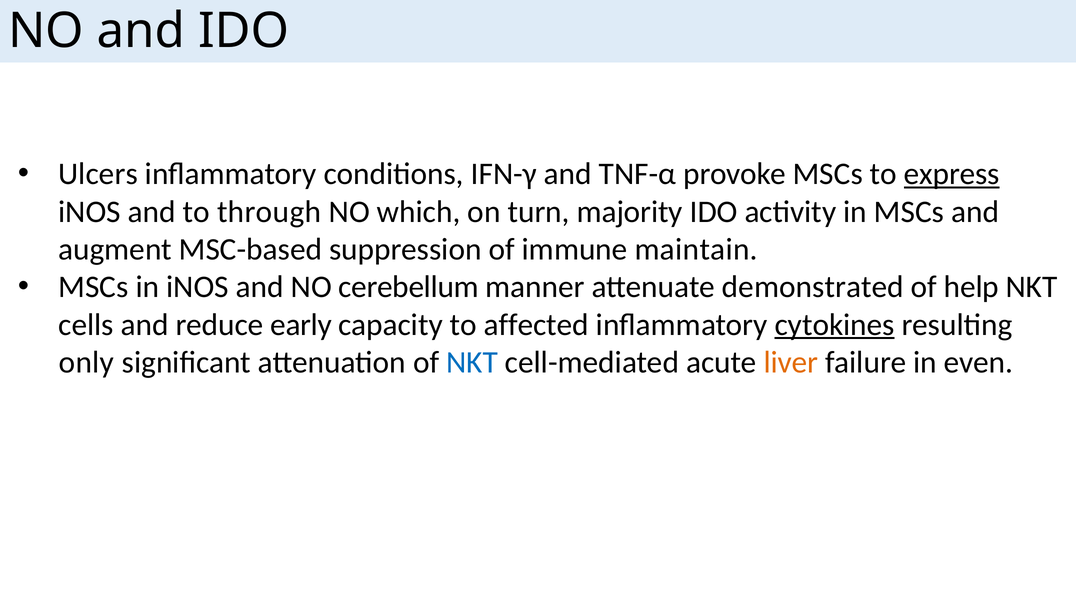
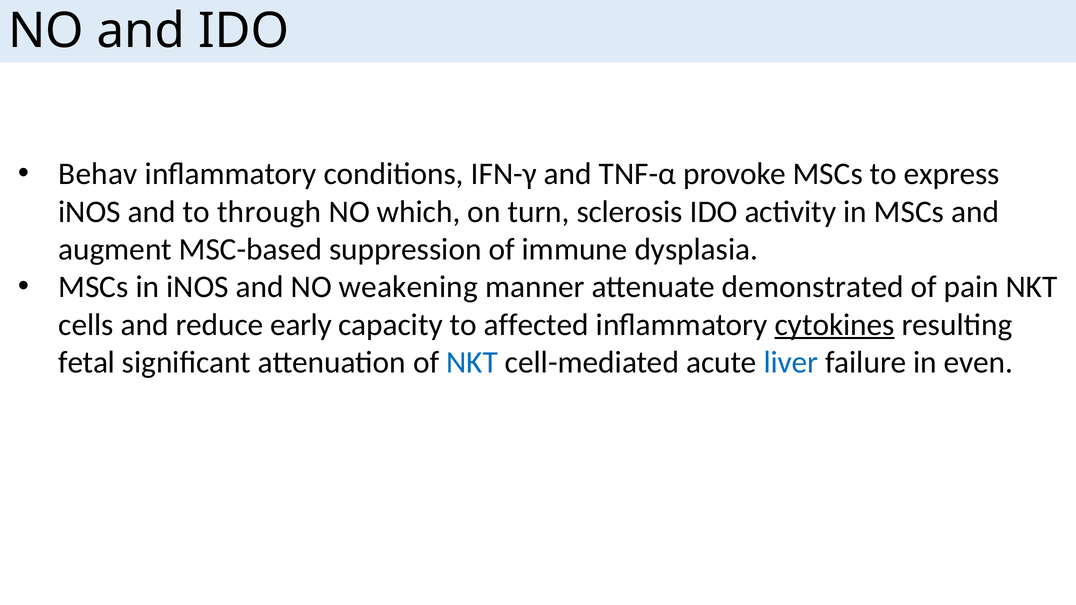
Ulcers: Ulcers -> Behav
express underline: present -> none
majority: majority -> sclerosis
maintain: maintain -> dysplasia
cerebellum: cerebellum -> weakening
help: help -> pain
only: only -> fetal
liver colour: orange -> blue
